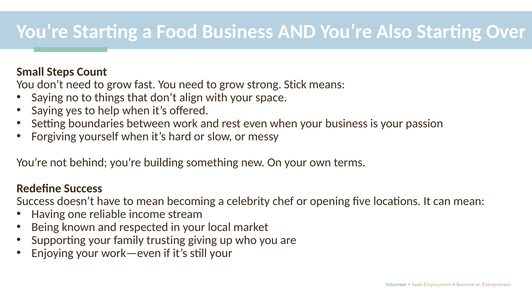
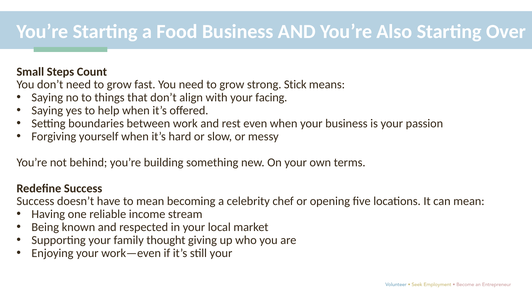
space: space -> facing
trusting: trusting -> thought
